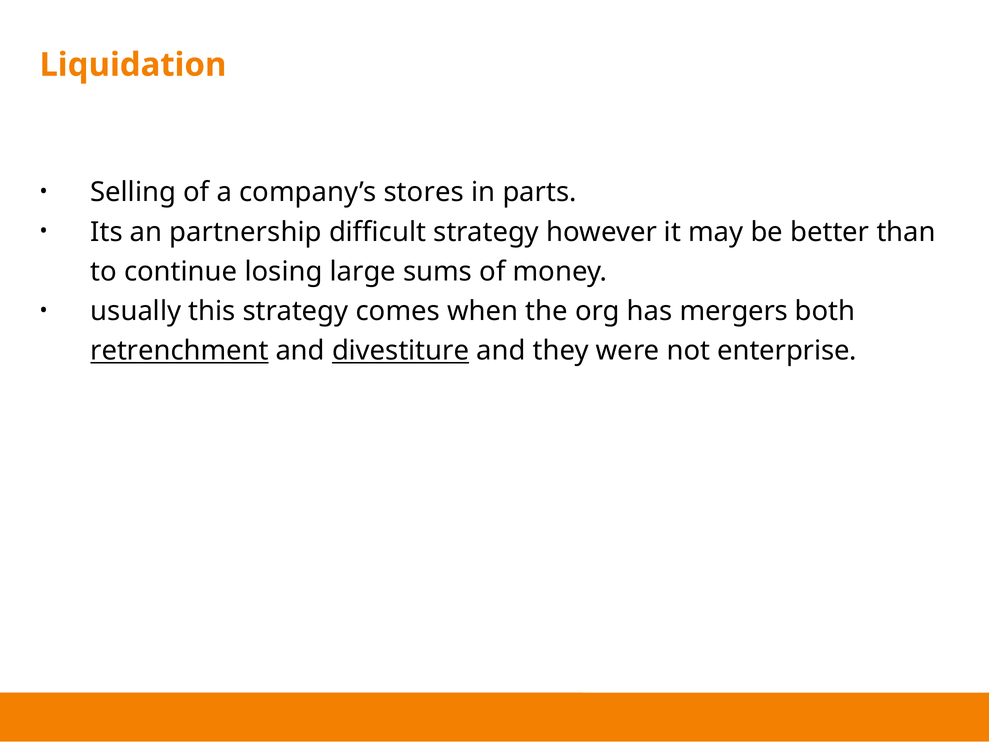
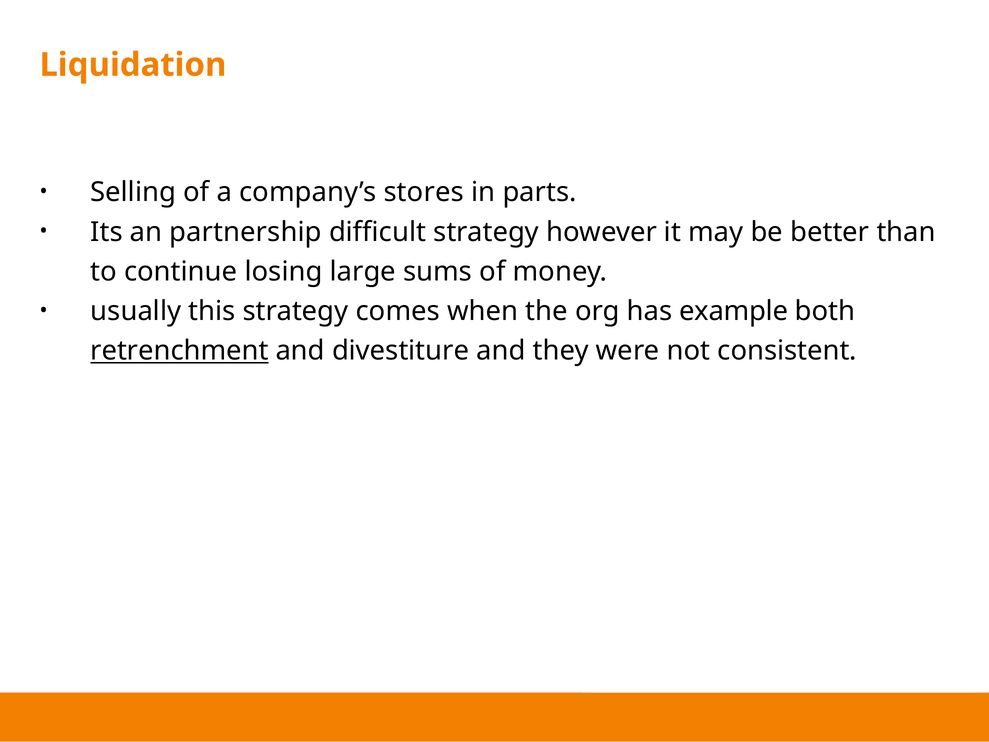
mergers: mergers -> example
divestiture underline: present -> none
enterprise: enterprise -> consistent
